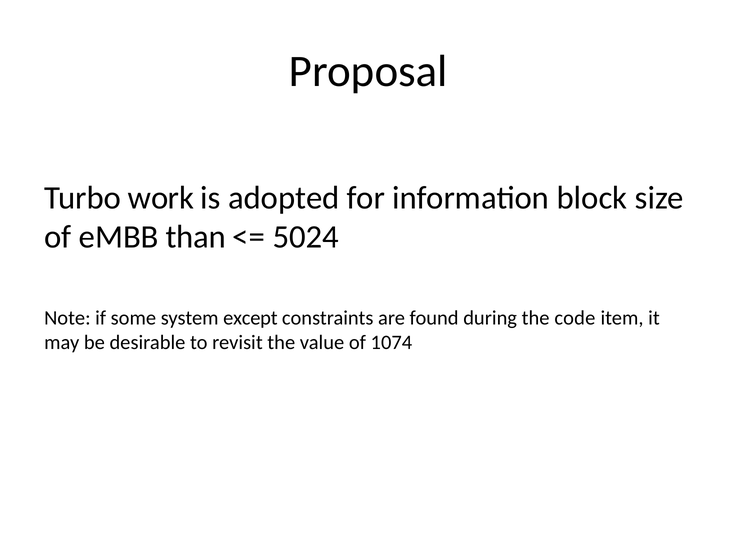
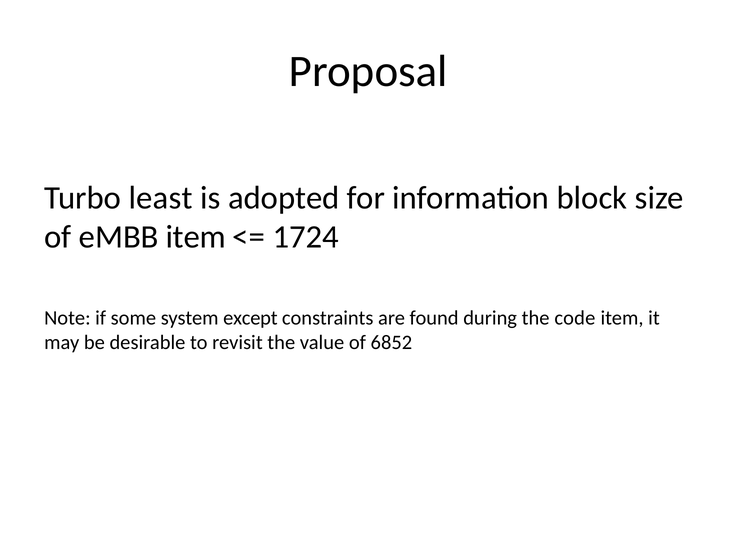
work: work -> least
eMBB than: than -> item
5024: 5024 -> 1724
1074: 1074 -> 6852
